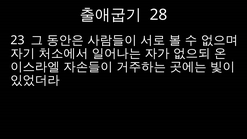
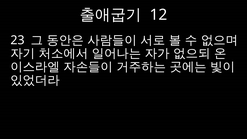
28: 28 -> 12
